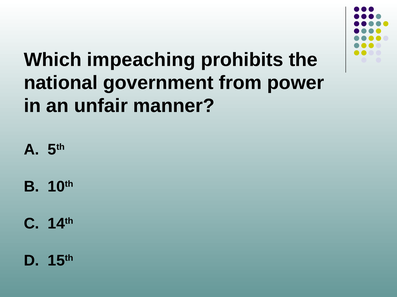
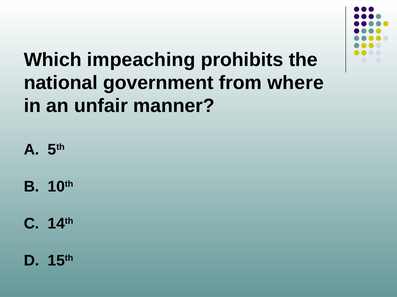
power: power -> where
